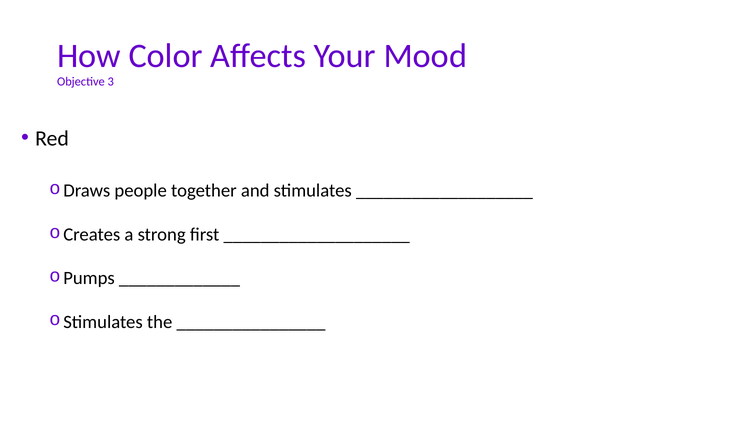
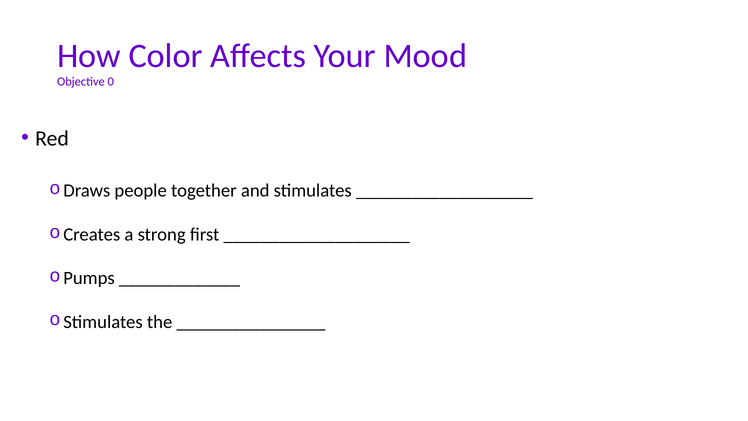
3: 3 -> 0
